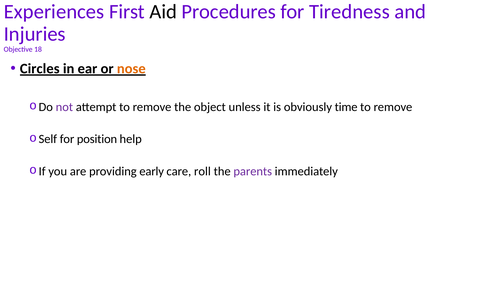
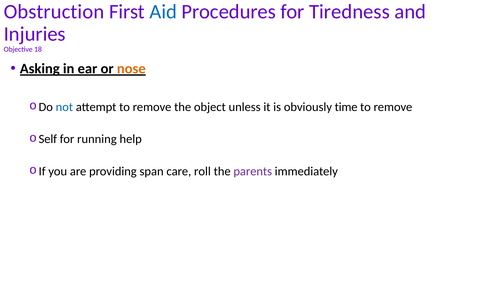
Experiences: Experiences -> Obstruction
Aid colour: black -> blue
Circles: Circles -> Asking
not colour: purple -> blue
position: position -> running
early: early -> span
